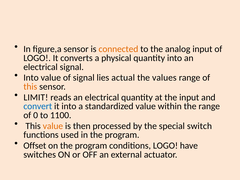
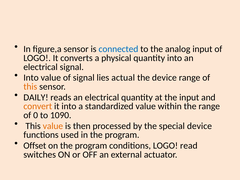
connected colour: orange -> blue
the values: values -> device
LIMIT: LIMIT -> DAILY
convert colour: blue -> orange
1100: 1100 -> 1090
special switch: switch -> device
have: have -> read
